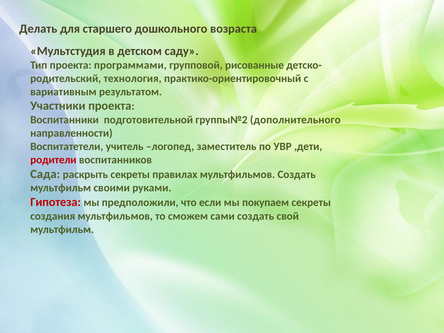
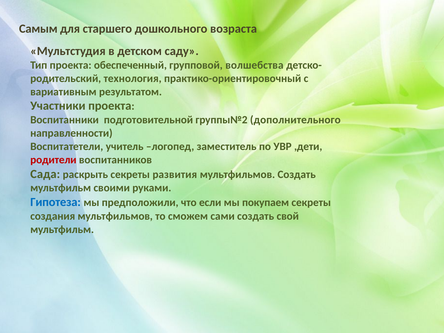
Делать: Делать -> Самым
программами: программами -> обеспеченный
рисованные: рисованные -> волшебства
правилах: правилах -> развития
Гипотеза colour: red -> blue
